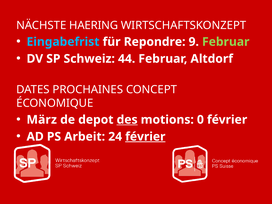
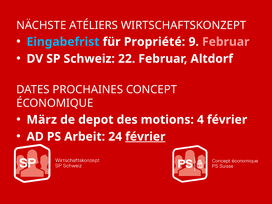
HAERING: HAERING -> ATÉLIERS
Repondre: Repondre -> Propriété
Februar at (226, 42) colour: light green -> pink
44: 44 -> 22
des underline: present -> none
0: 0 -> 4
